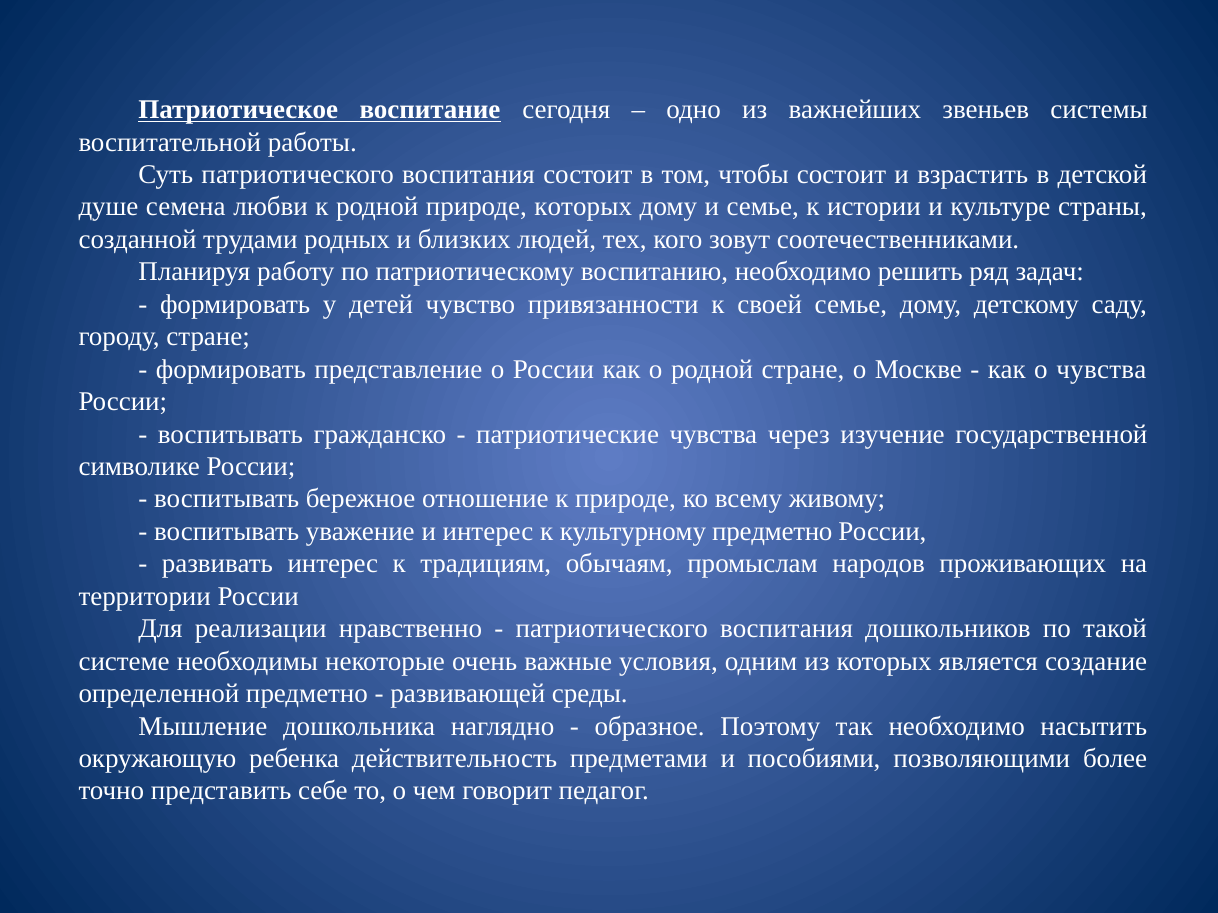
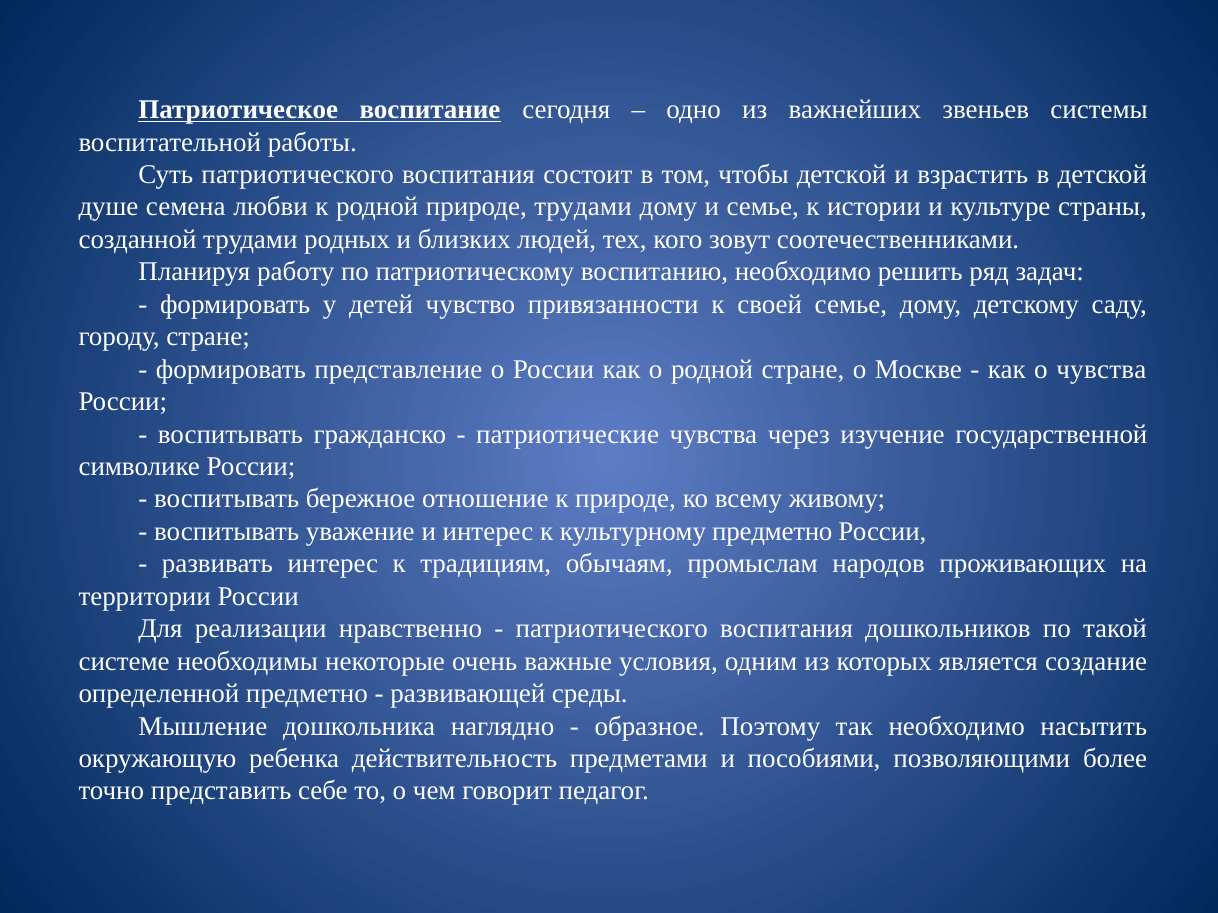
чтобы состоит: состоит -> детской
природе которых: которых -> трудами
